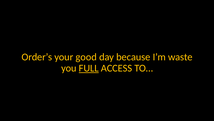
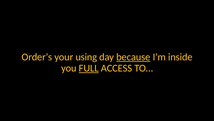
good: good -> using
because underline: none -> present
waste: waste -> inside
